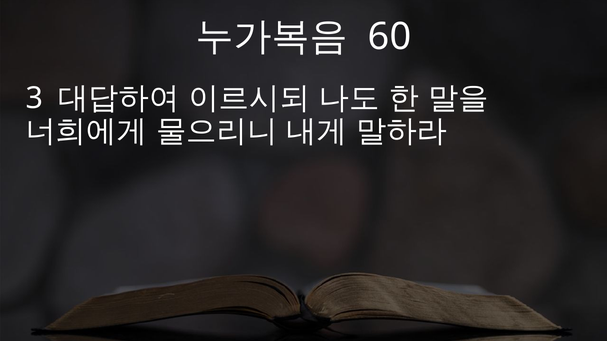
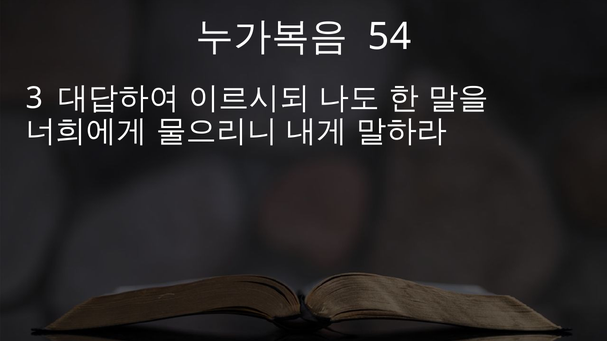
60: 60 -> 54
